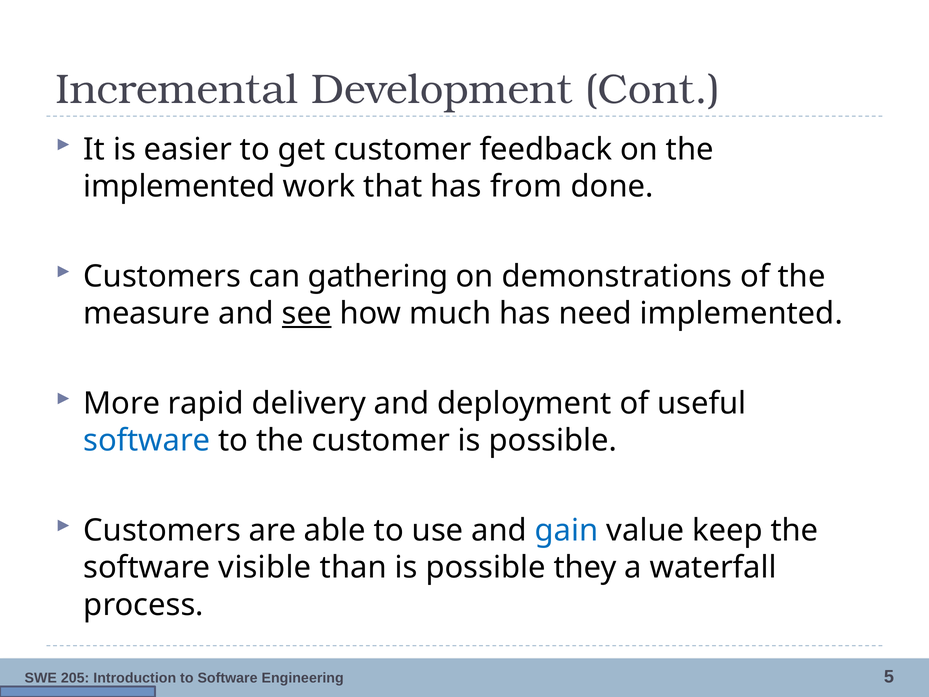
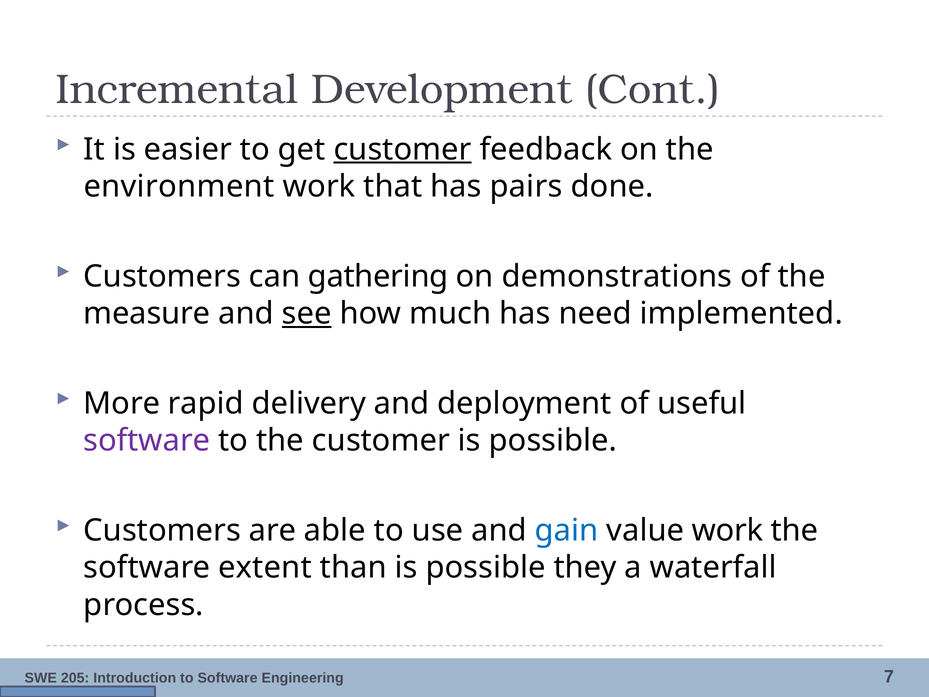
customer at (403, 149) underline: none -> present
implemented at (179, 186): implemented -> environment
from: from -> pairs
software at (147, 440) colour: blue -> purple
value keep: keep -> work
visible: visible -> extent
5: 5 -> 7
